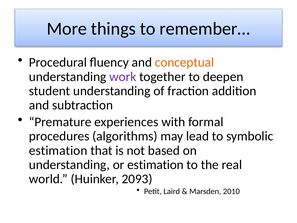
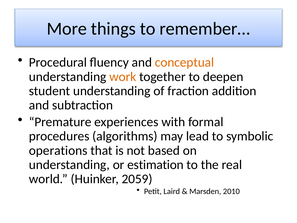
work colour: purple -> orange
estimation at (58, 150): estimation -> operations
2093: 2093 -> 2059
